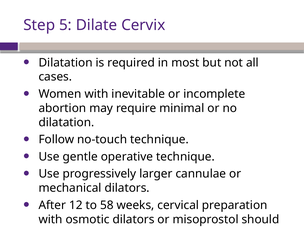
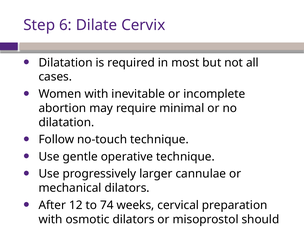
5: 5 -> 6
58: 58 -> 74
